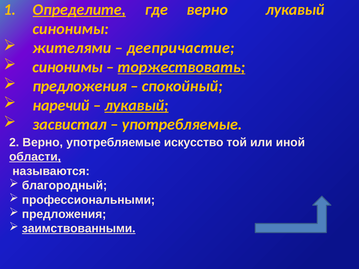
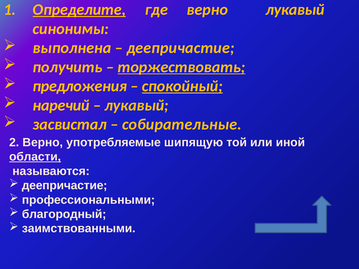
жителями: жителями -> выполнена
синонимы at (68, 67): синонимы -> получить
спокойный underline: none -> present
лукавый at (137, 105) underline: present -> none
употребляемые at (182, 125): употребляемые -> собирательные
искусство: искусство -> шипящую
благородный at (64, 186): благородный -> деепричастие
предложения at (64, 214): предложения -> благородный
заимствованными underline: present -> none
